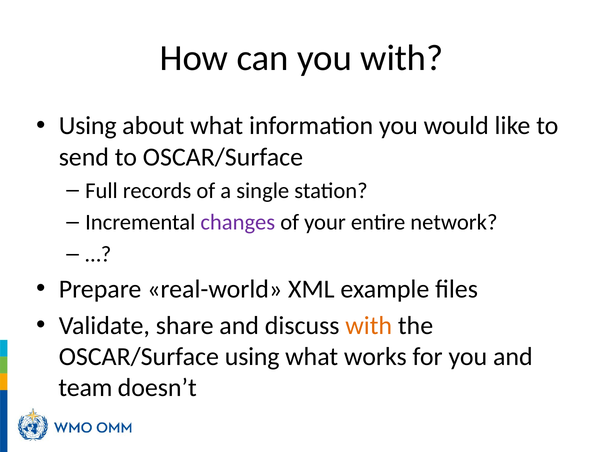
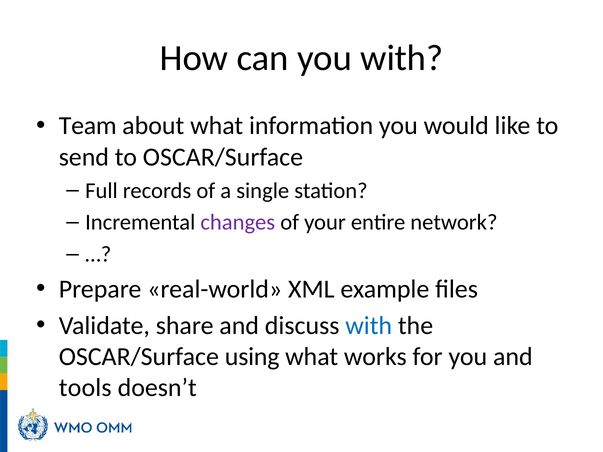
Using at (88, 126): Using -> Team
with at (369, 326) colour: orange -> blue
team: team -> tools
